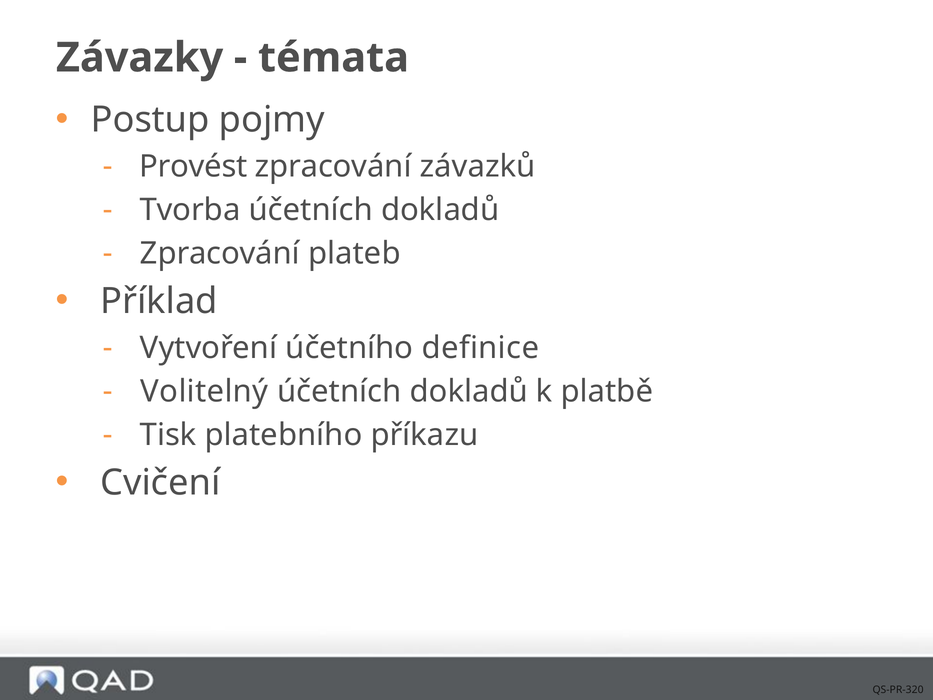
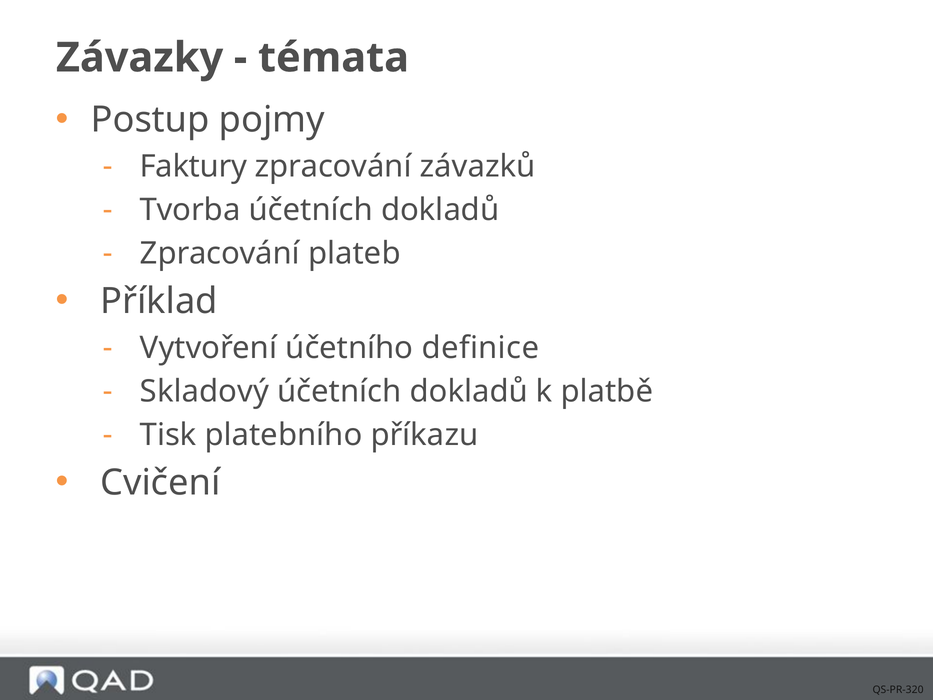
Provést: Provést -> Faktury
Volitelný: Volitelný -> Skladový
